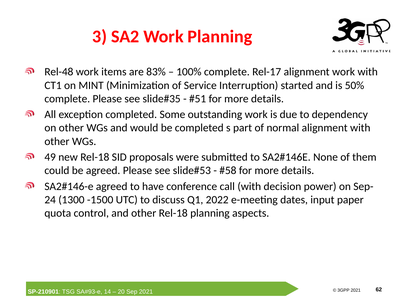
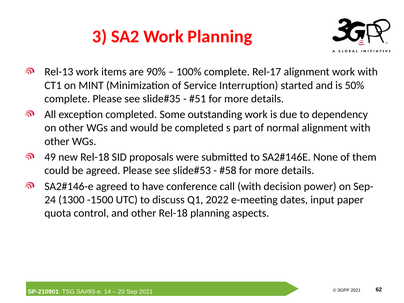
Rel-48: Rel-48 -> Rel-13
83%: 83% -> 90%
